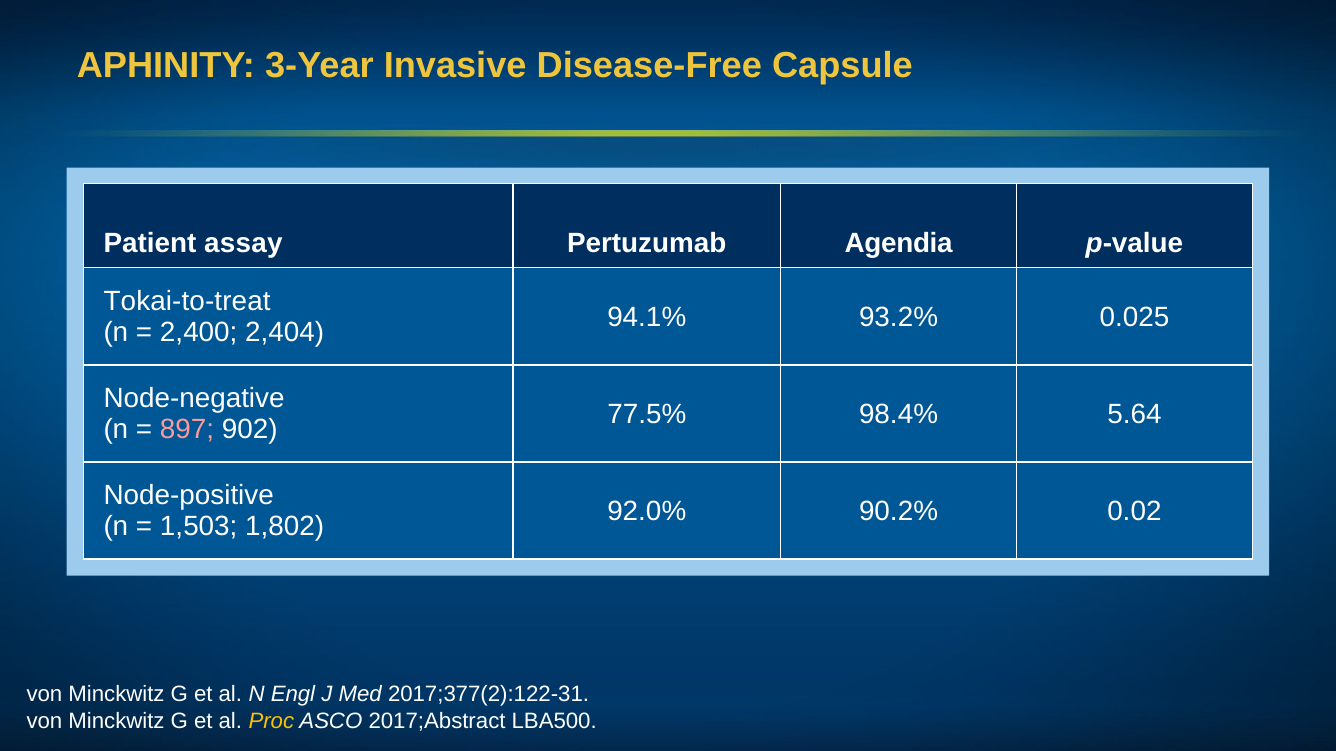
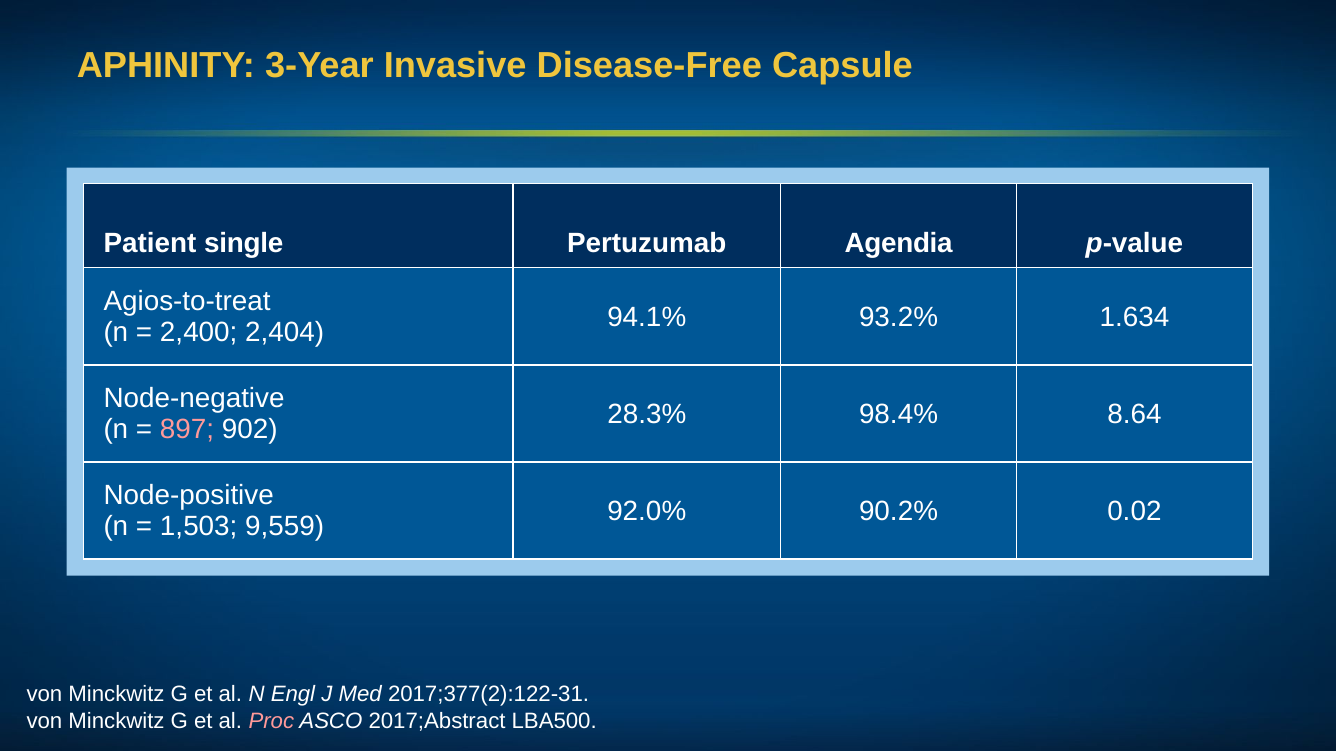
assay: assay -> single
Tokai-to-treat: Tokai-to-treat -> Agios-to-treat
0.025: 0.025 -> 1.634
77.5%: 77.5% -> 28.3%
5.64: 5.64 -> 8.64
1,802: 1,802 -> 9,559
Proc colour: yellow -> pink
